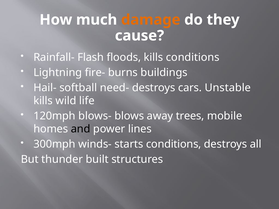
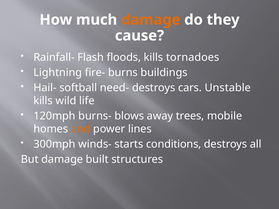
kills conditions: conditions -> tornadoes
blows-: blows- -> burns-
and colour: black -> orange
But thunder: thunder -> damage
